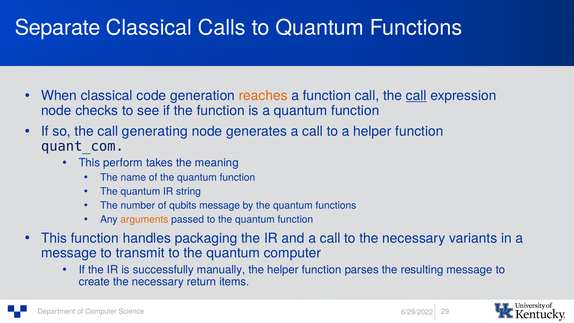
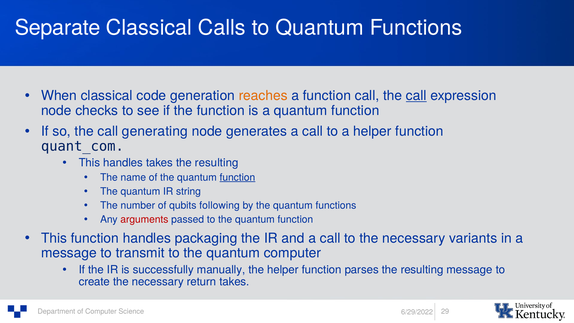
This perform: perform -> handles
takes the meaning: meaning -> resulting
function at (237, 177) underline: none -> present
qubits message: message -> following
arguments colour: orange -> red
return items: items -> takes
